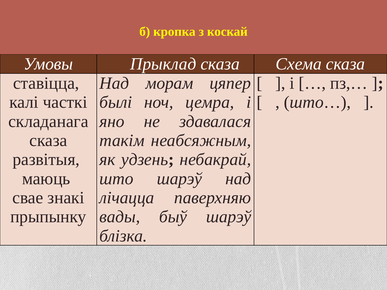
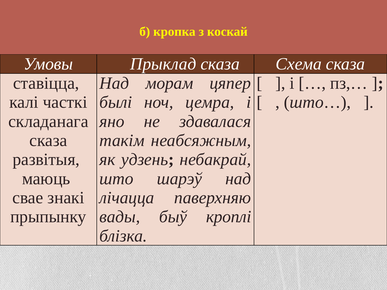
быў шарэў: шарэў -> кроплі
